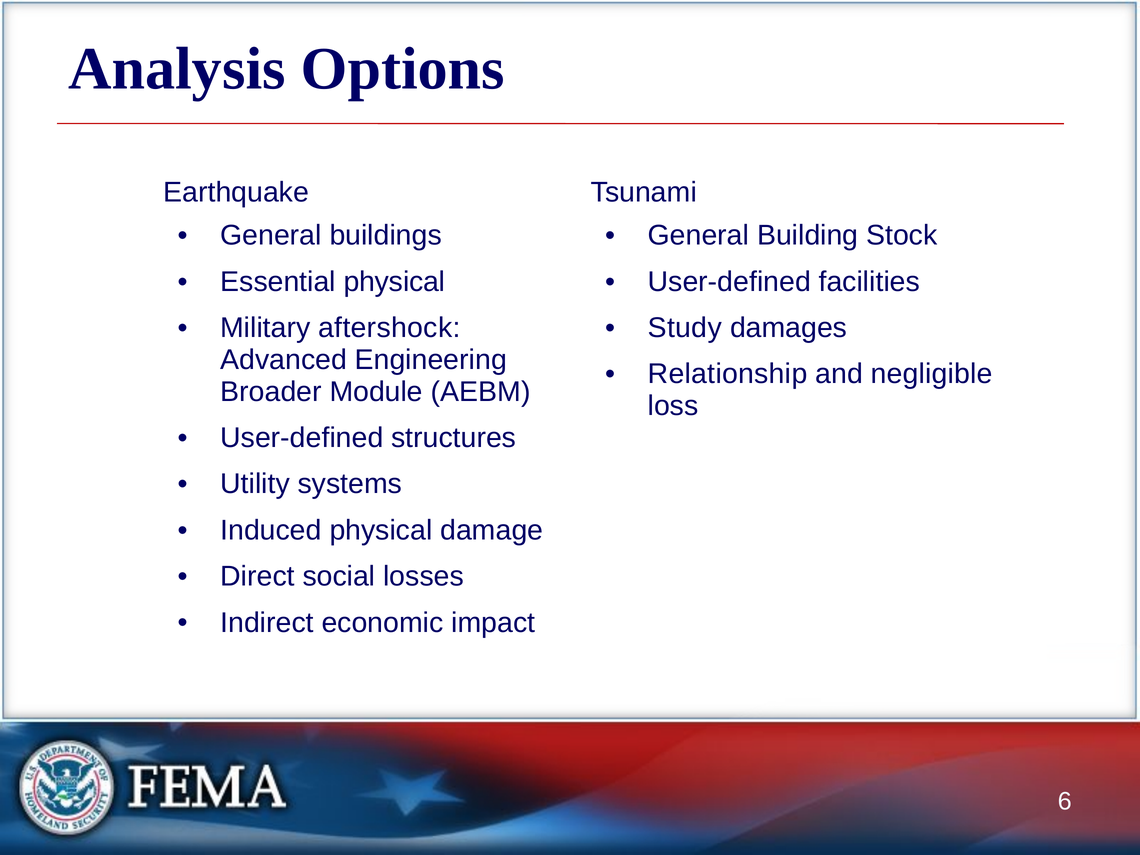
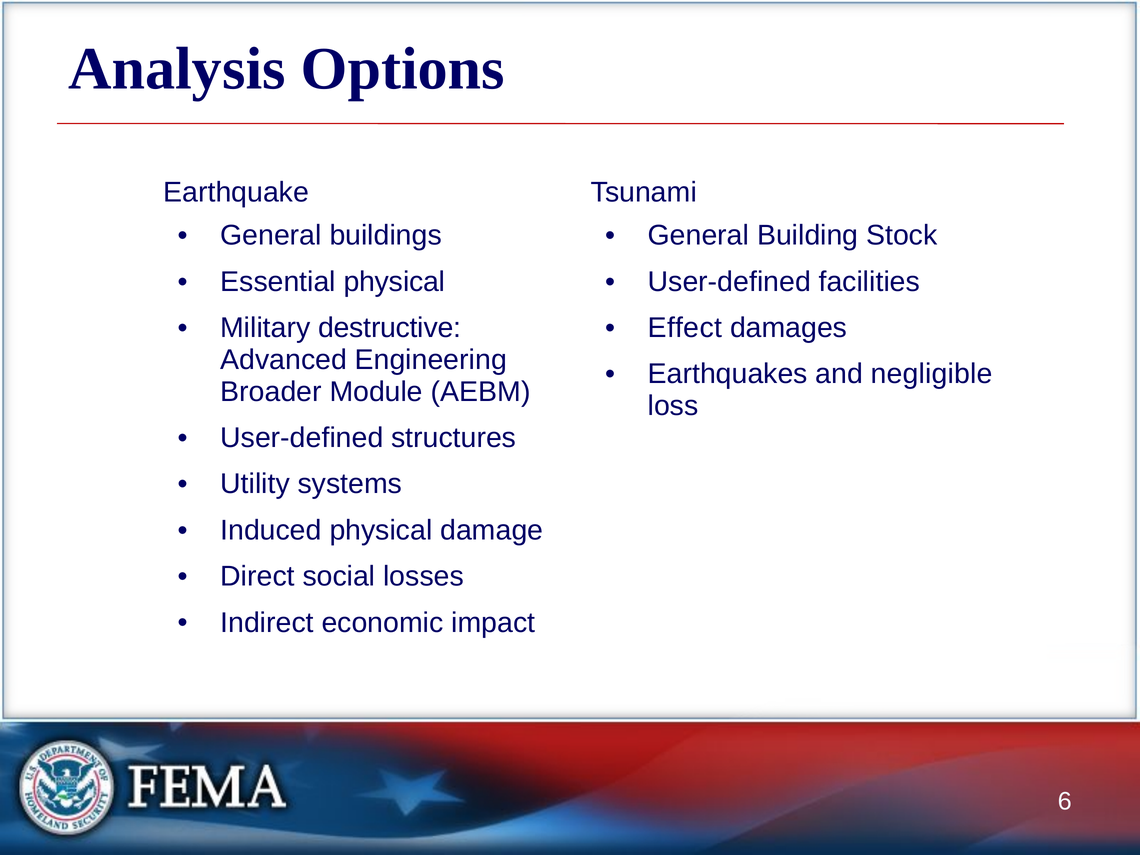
aftershock: aftershock -> destructive
Study: Study -> Effect
Relationship: Relationship -> Earthquakes
